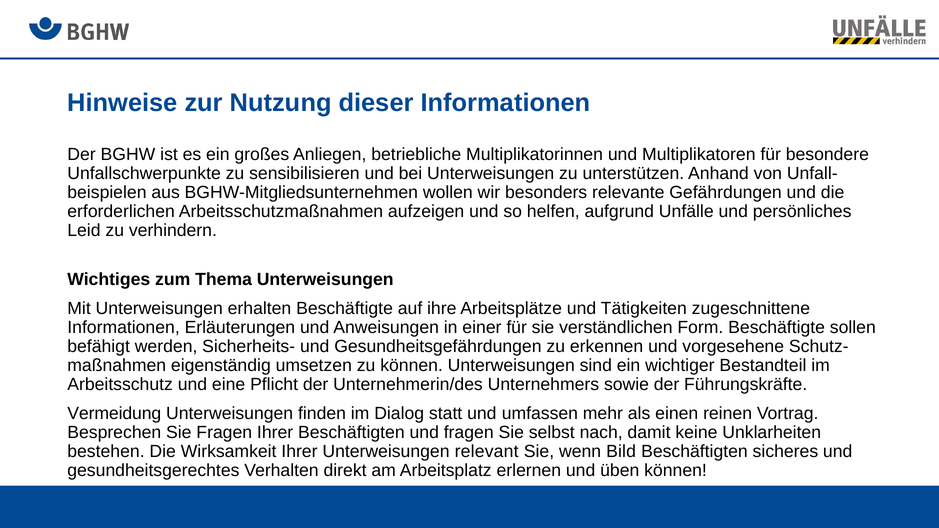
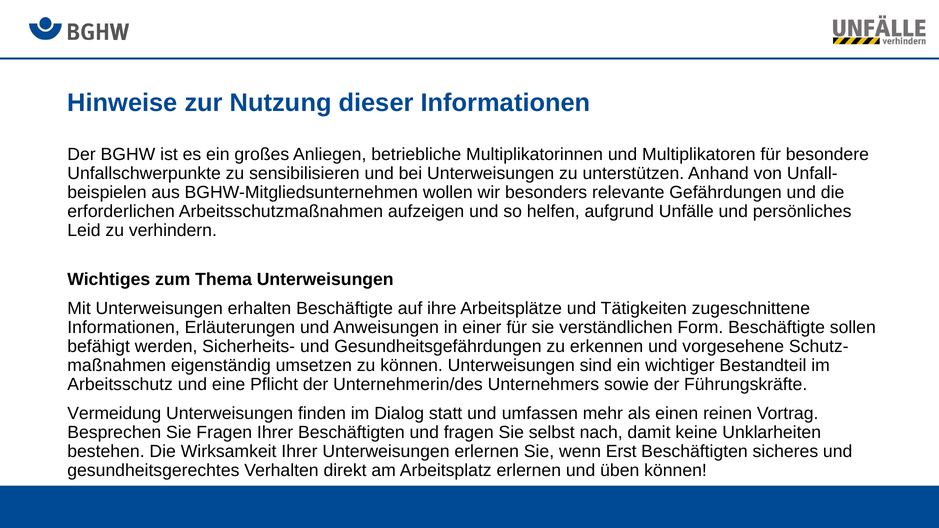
Unterweisungen relevant: relevant -> erlernen
Bild: Bild -> Erst
